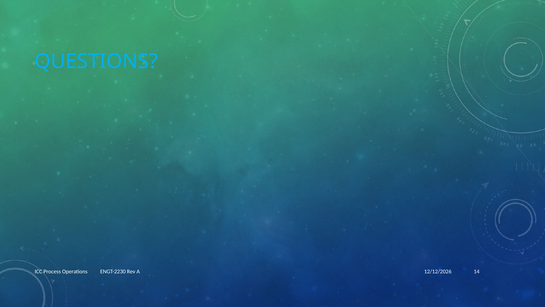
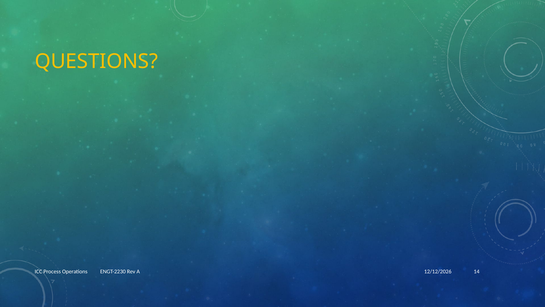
QUESTIONS colour: light blue -> yellow
